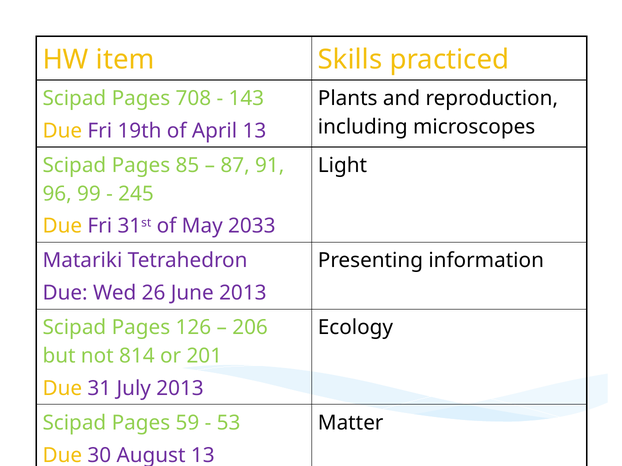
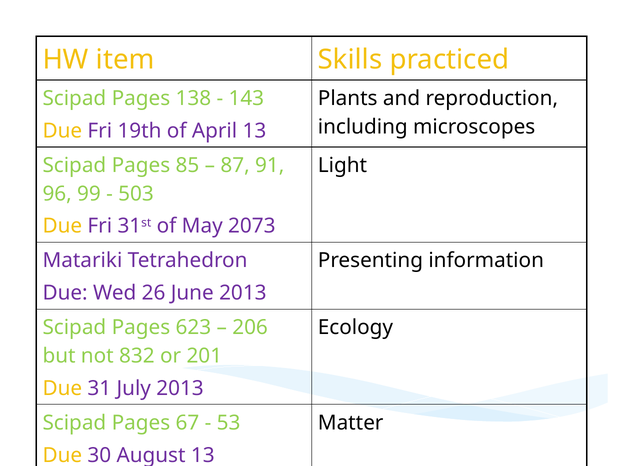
708: 708 -> 138
245: 245 -> 503
2033: 2033 -> 2073
126: 126 -> 623
814: 814 -> 832
59: 59 -> 67
